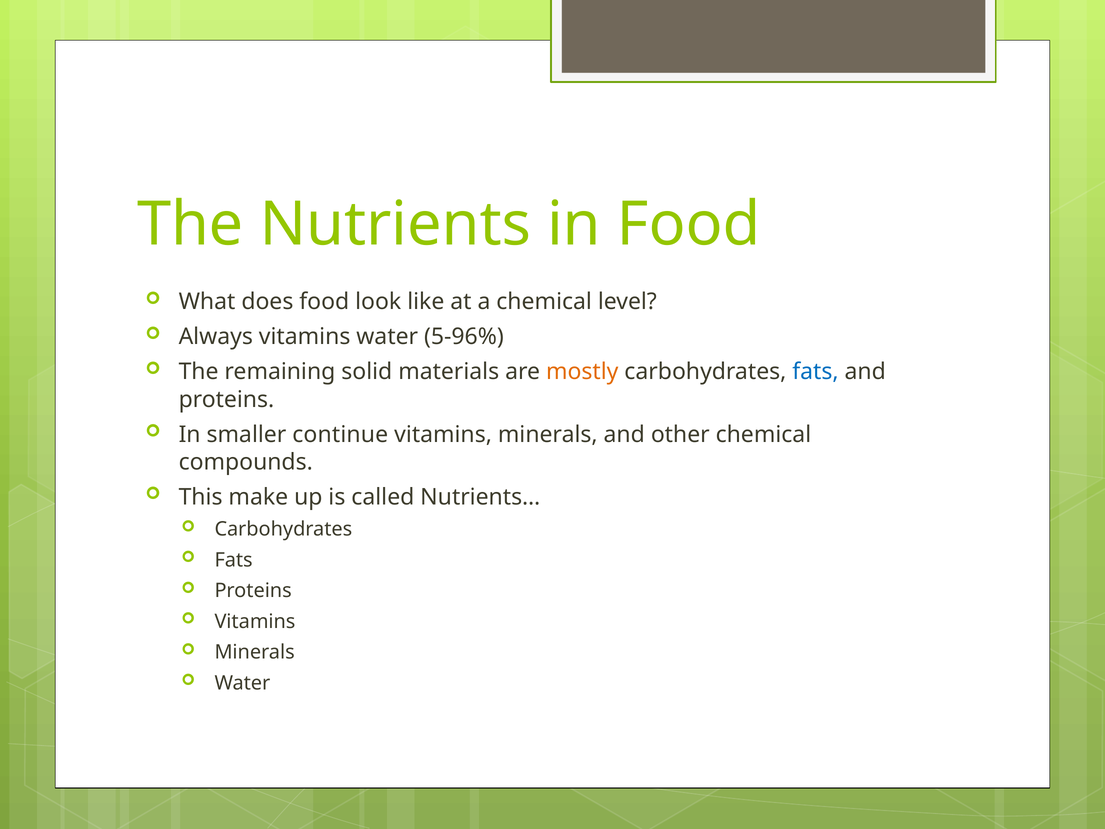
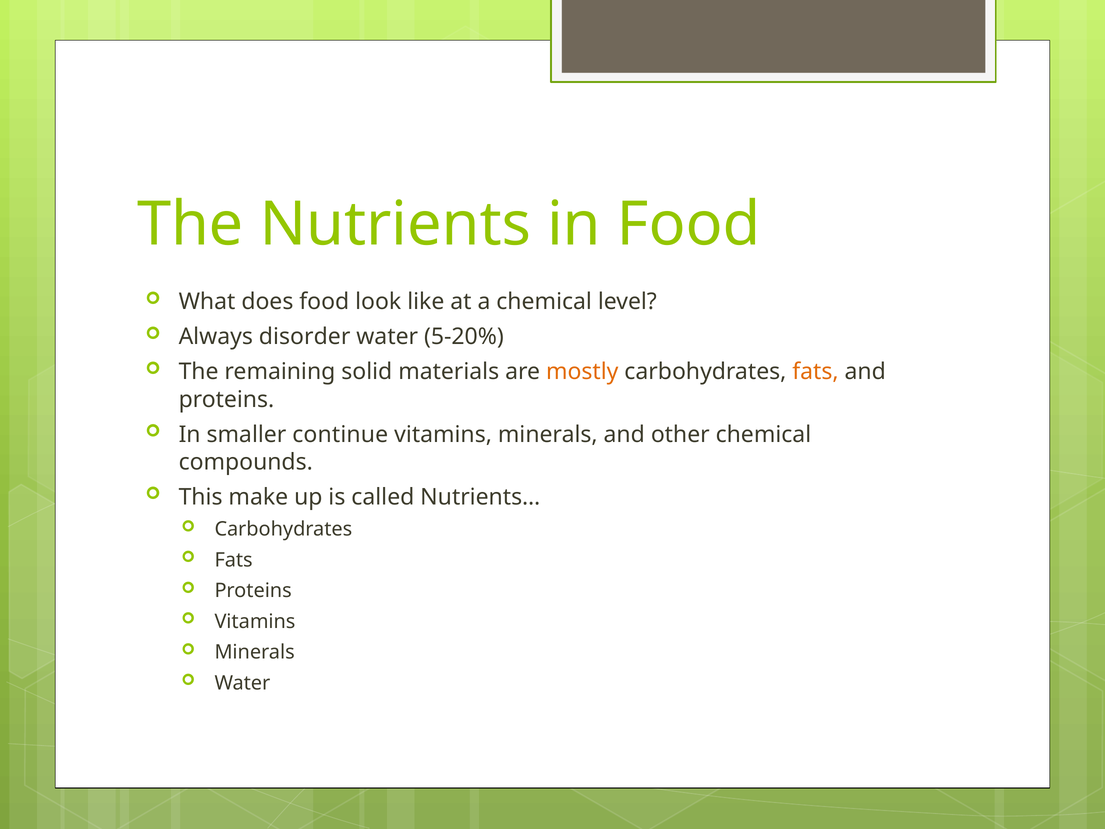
Always vitamins: vitamins -> disorder
5-96%: 5-96% -> 5-20%
fats at (815, 372) colour: blue -> orange
